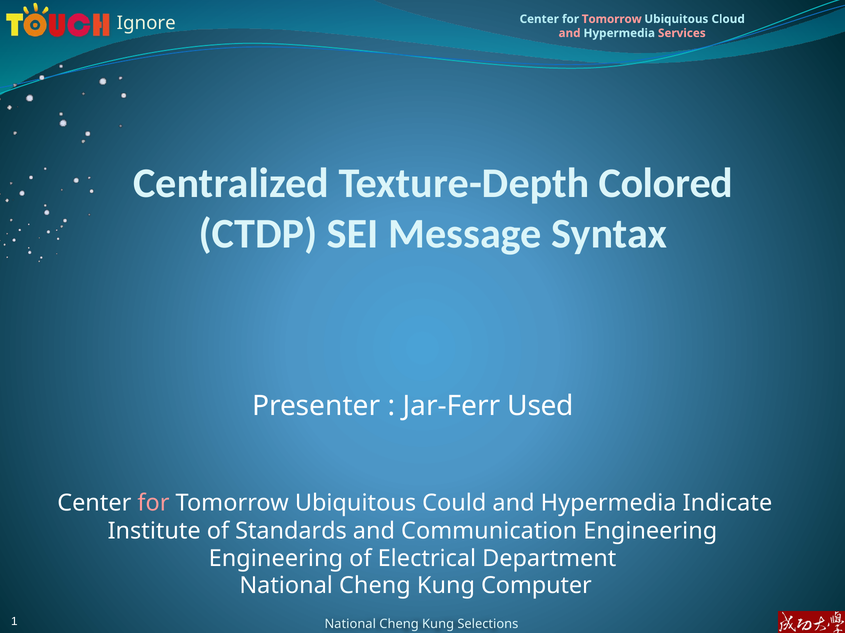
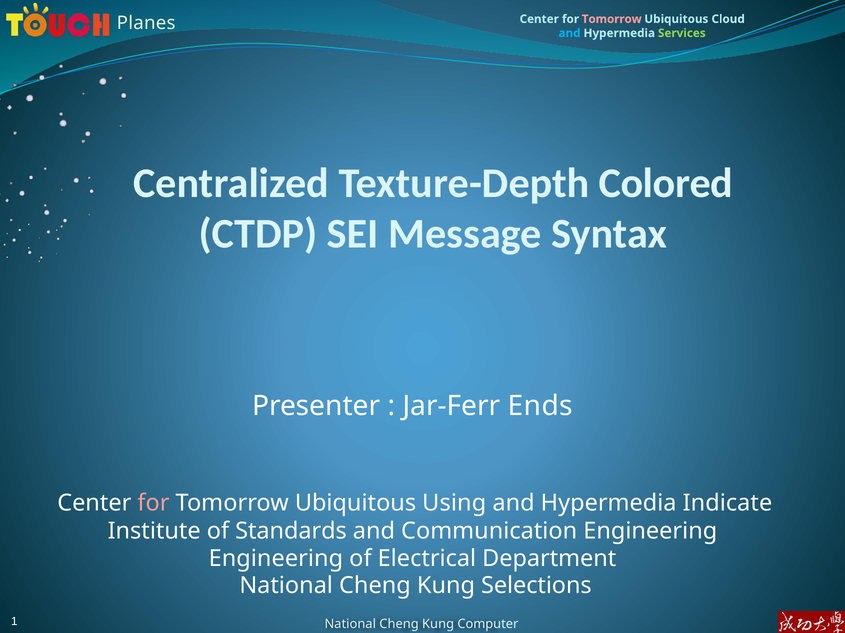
Ignore: Ignore -> Planes
and at (570, 33) colour: pink -> light blue
Services colour: pink -> light green
Used: Used -> Ends
Could: Could -> Using
Computer: Computer -> Selections
Selections: Selections -> Computer
